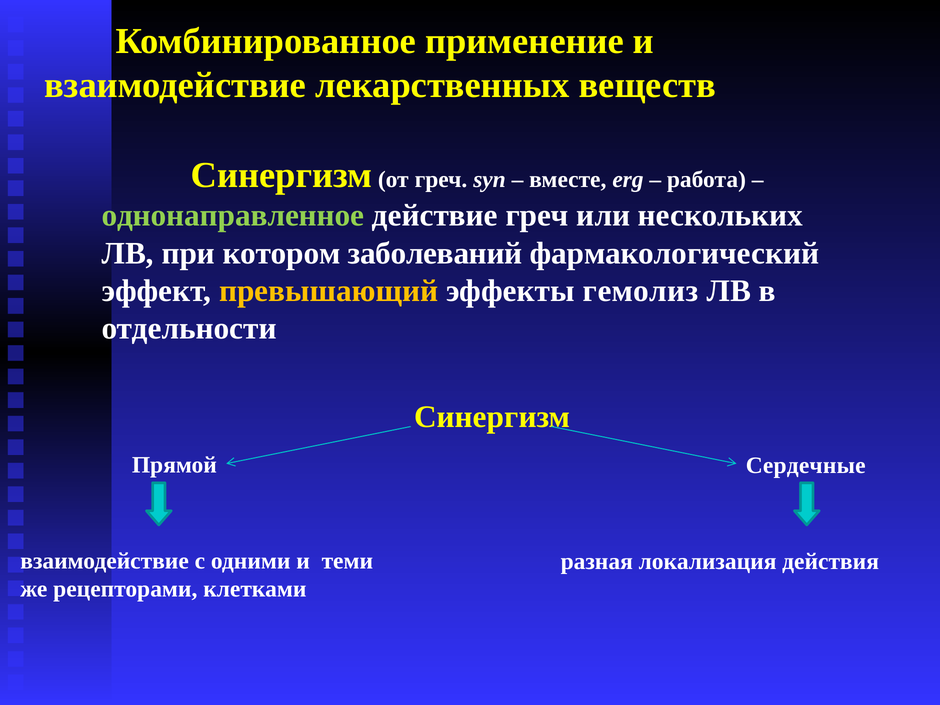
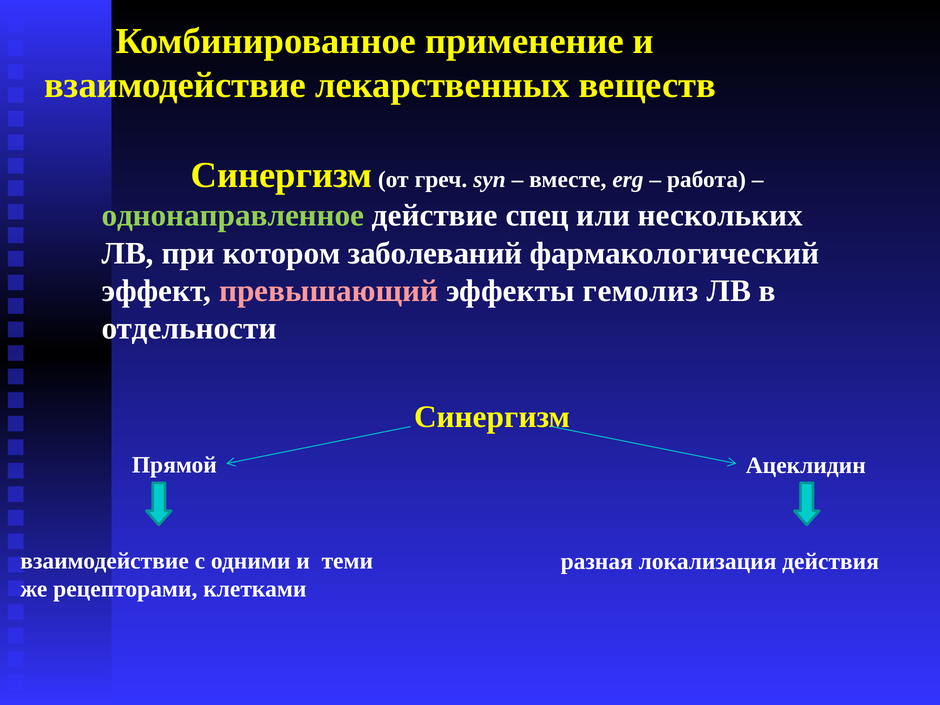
действие греч: греч -> спец
превышающий colour: yellow -> pink
Сердечные: Сердечные -> Ацеклидин
